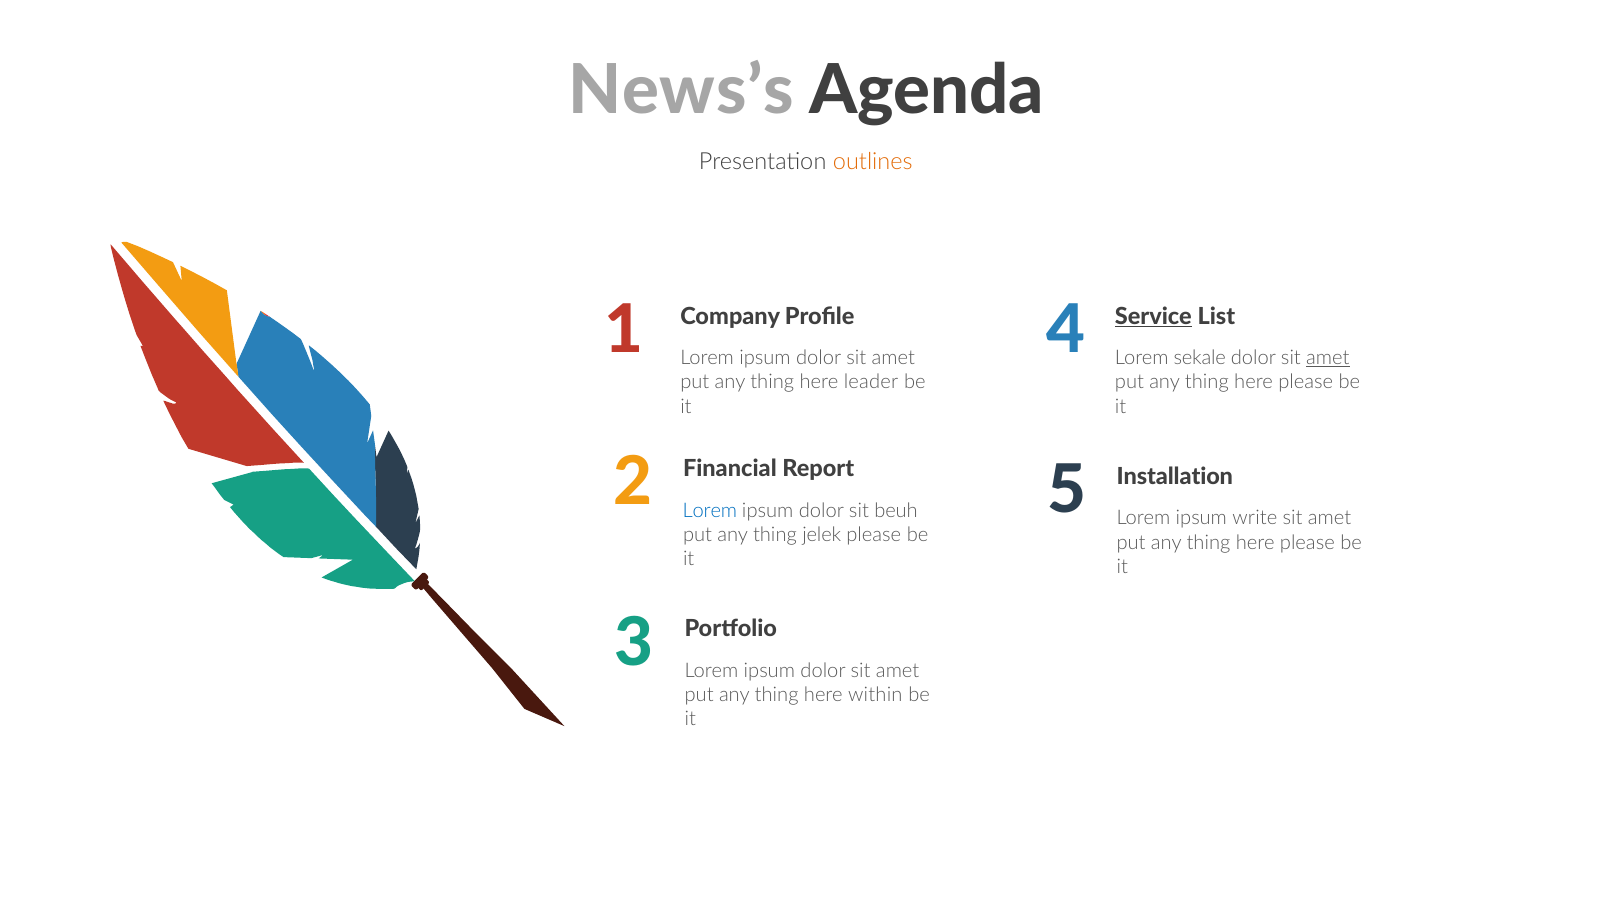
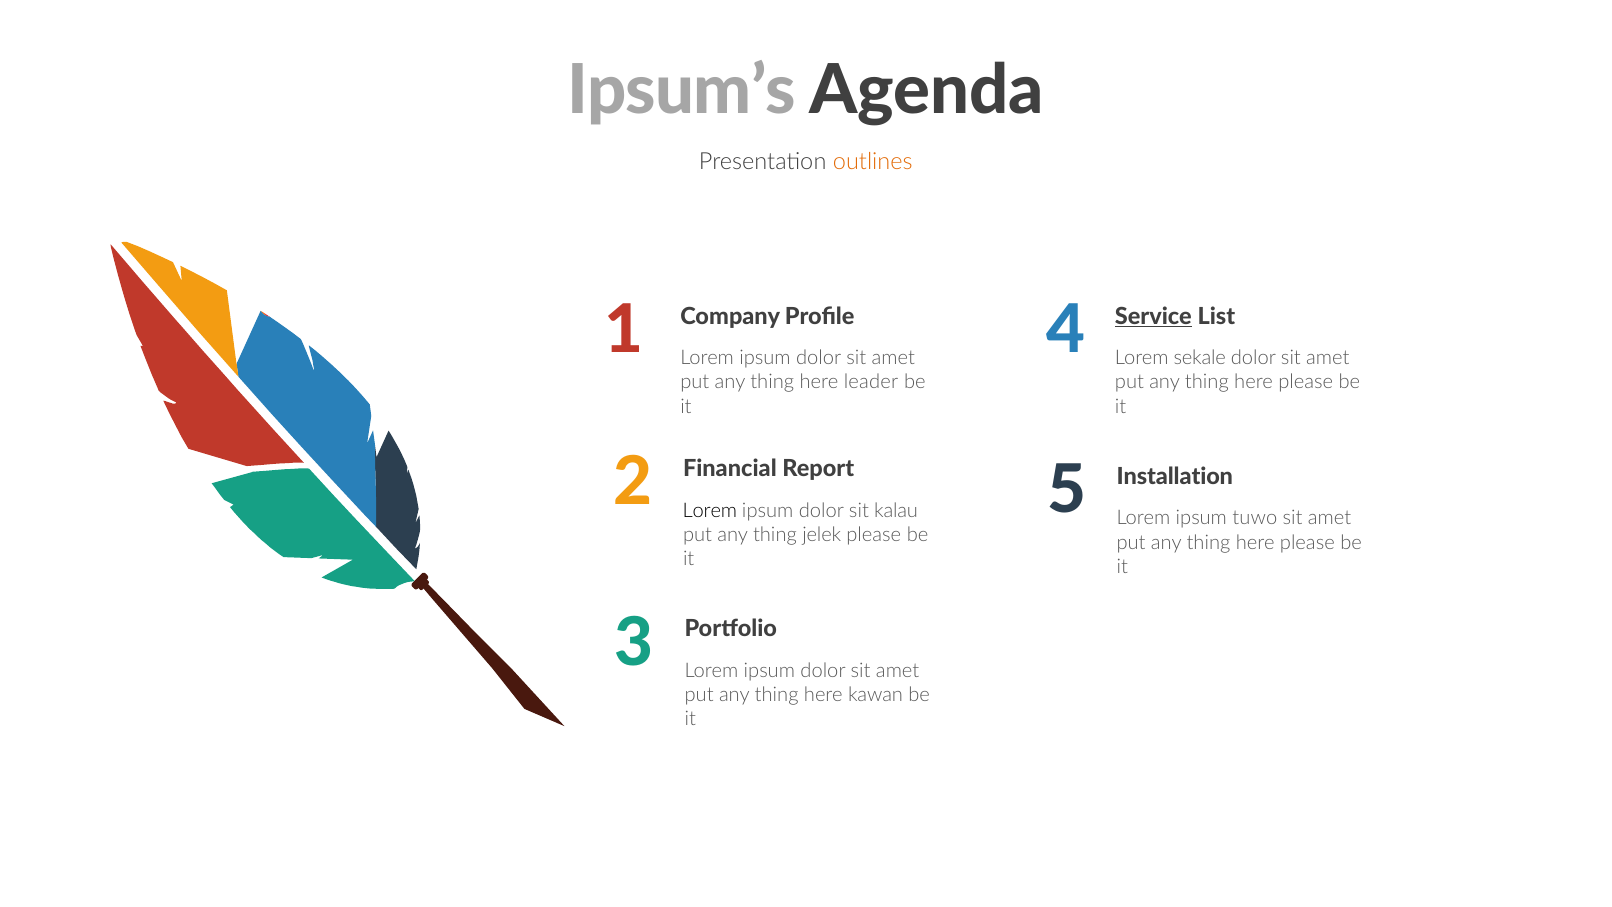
News’s: News’s -> Ipsum’s
amet at (1328, 358) underline: present -> none
Lorem at (710, 510) colour: blue -> black
beuh: beuh -> kalau
write: write -> tuwo
within: within -> kawan
